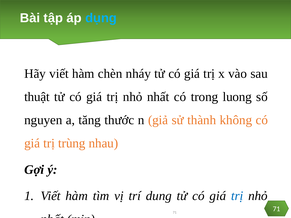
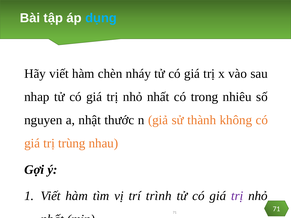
thuật: thuật -> nhap
luong: luong -> nhiêu
tăng: tăng -> nhật
dung: dung -> trình
trị at (237, 196) colour: blue -> purple
